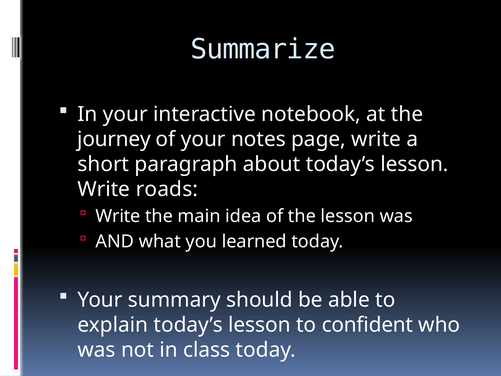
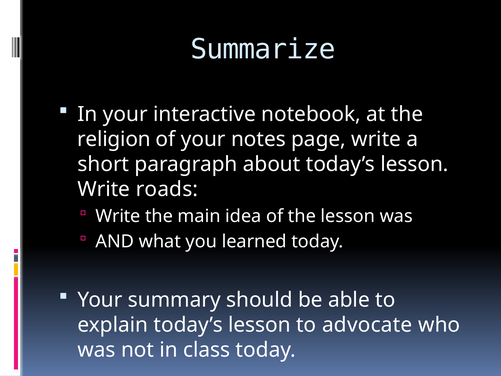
journey: journey -> religion
confident: confident -> advocate
